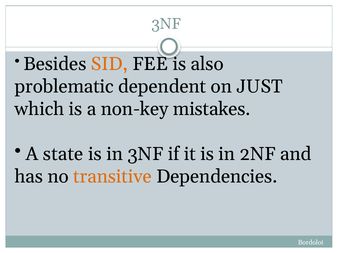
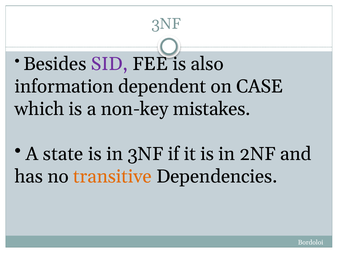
SID colour: orange -> purple
problematic: problematic -> information
JUST: JUST -> CASE
